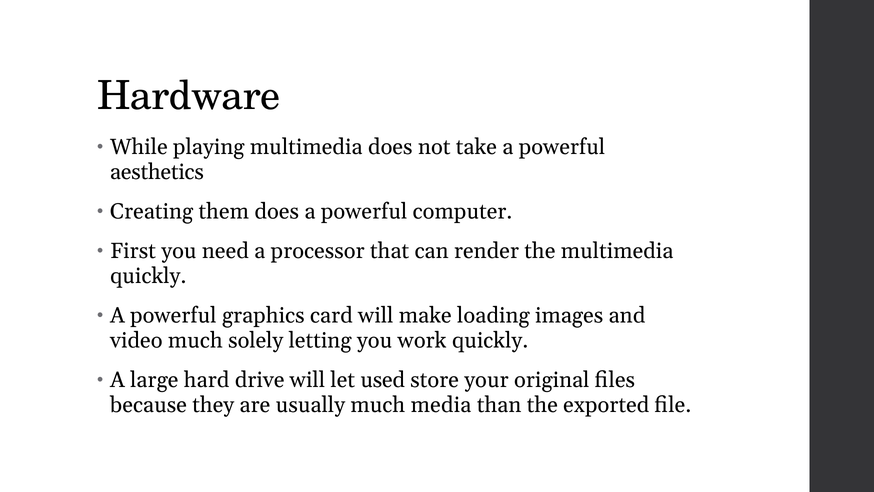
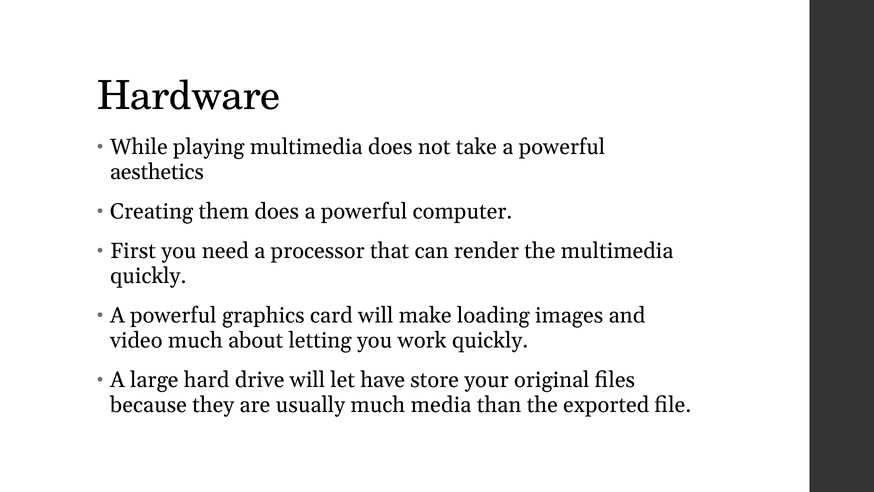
solely: solely -> about
used: used -> have
